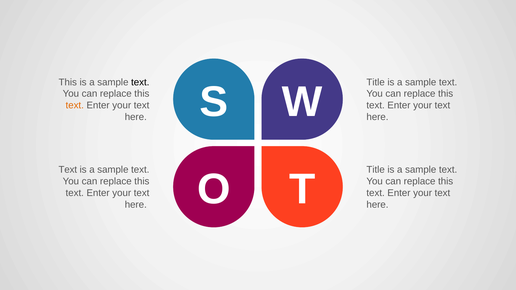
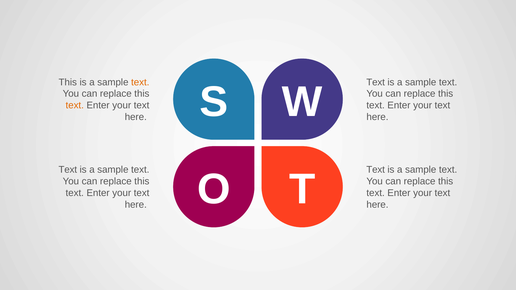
text at (140, 82) colour: black -> orange
Title at (376, 82): Title -> Text
Title at (376, 170): Title -> Text
